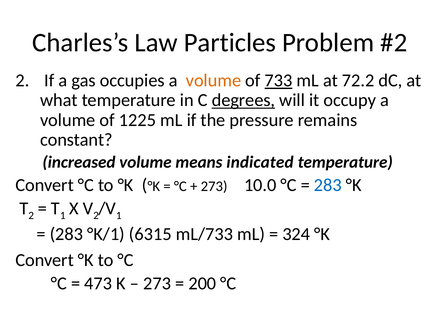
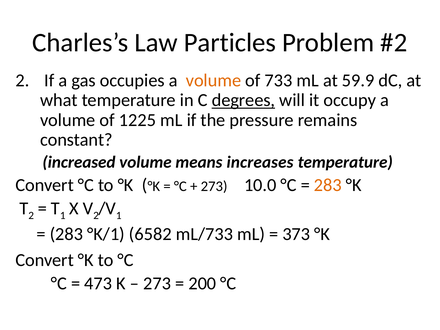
733 underline: present -> none
72.2: 72.2 -> 59.9
indicated: indicated -> increases
283 at (328, 185) colour: blue -> orange
6315: 6315 -> 6582
324: 324 -> 373
